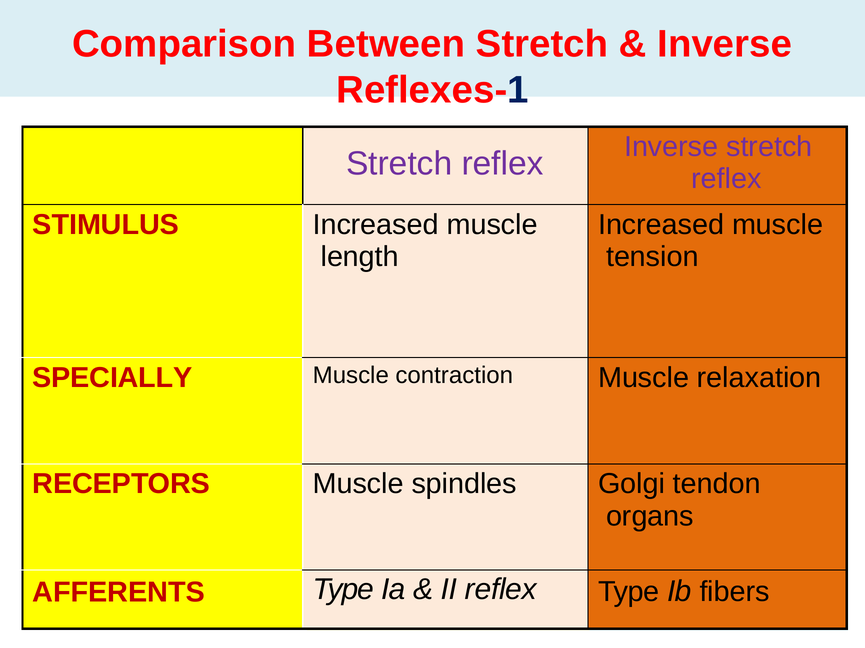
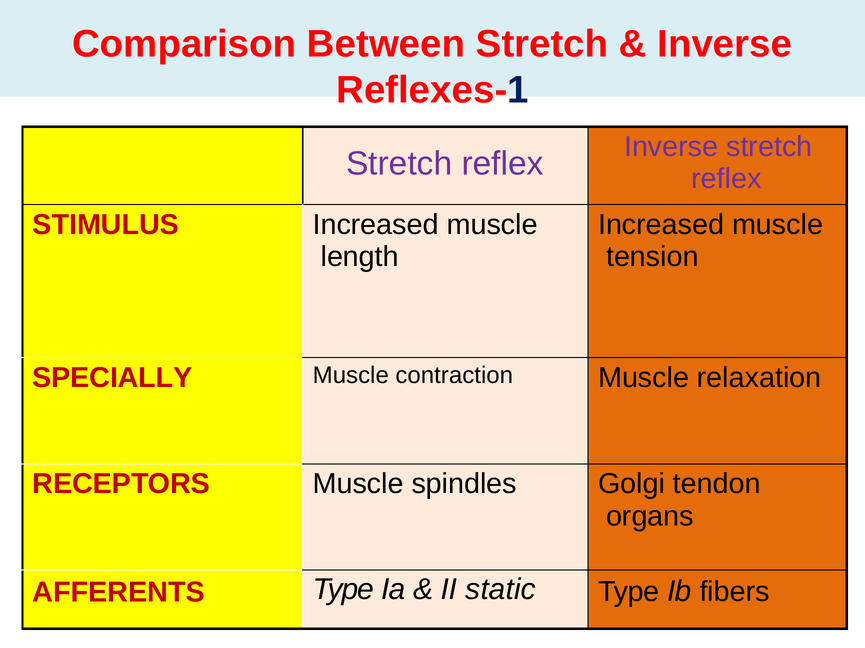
II reflex: reflex -> static
